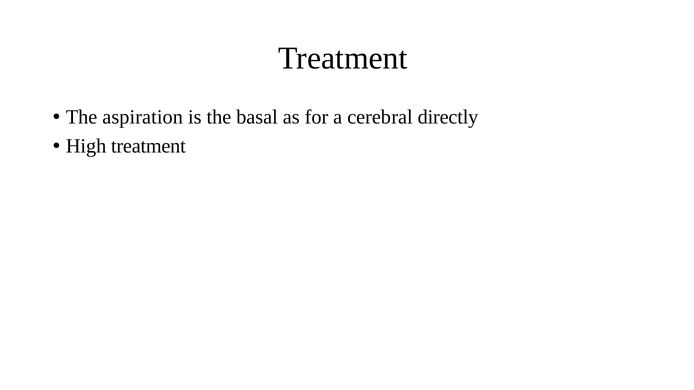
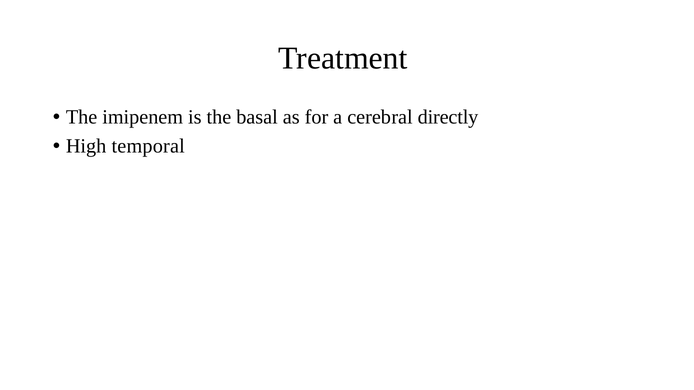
aspiration: aspiration -> imipenem
High treatment: treatment -> temporal
